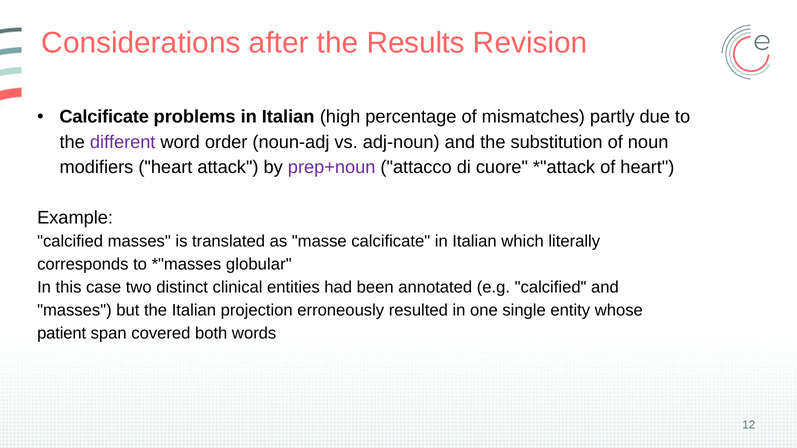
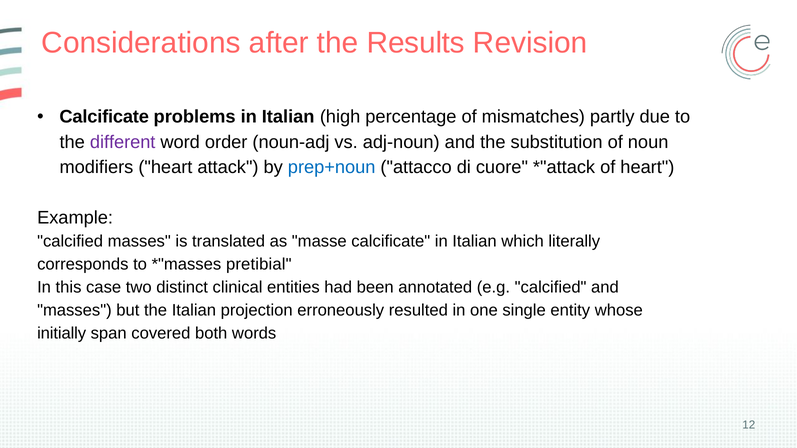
prep+noun colour: purple -> blue
globular: globular -> pretibial
patient: patient -> initially
